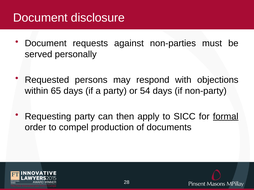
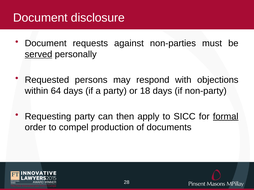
served underline: none -> present
65: 65 -> 64
54: 54 -> 18
